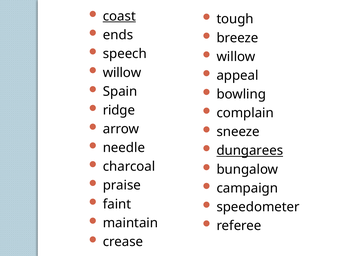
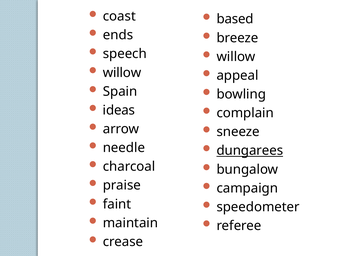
coast underline: present -> none
tough: tough -> based
ridge: ridge -> ideas
